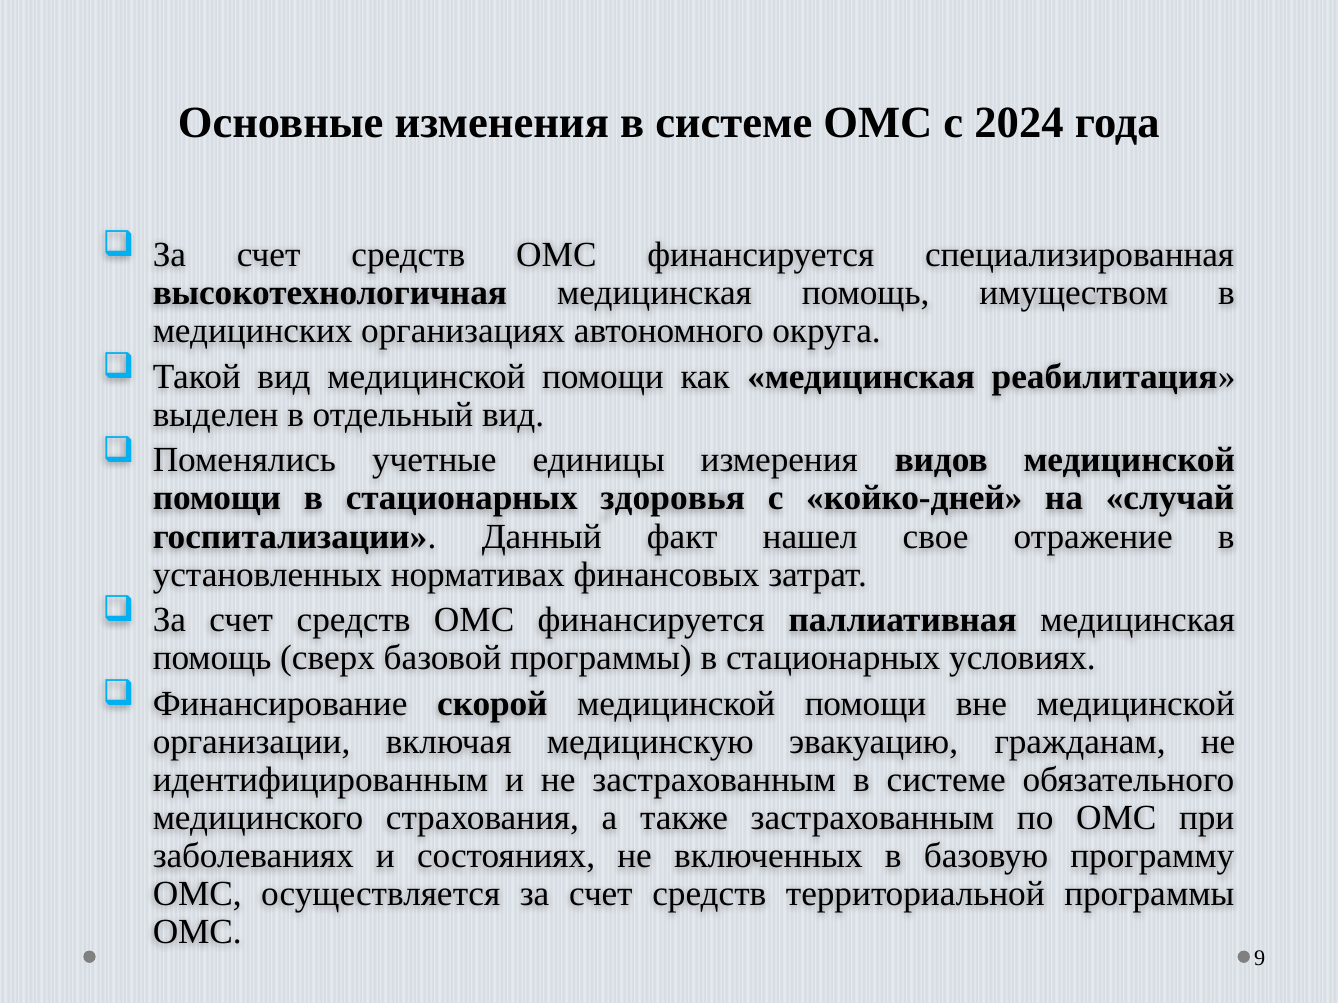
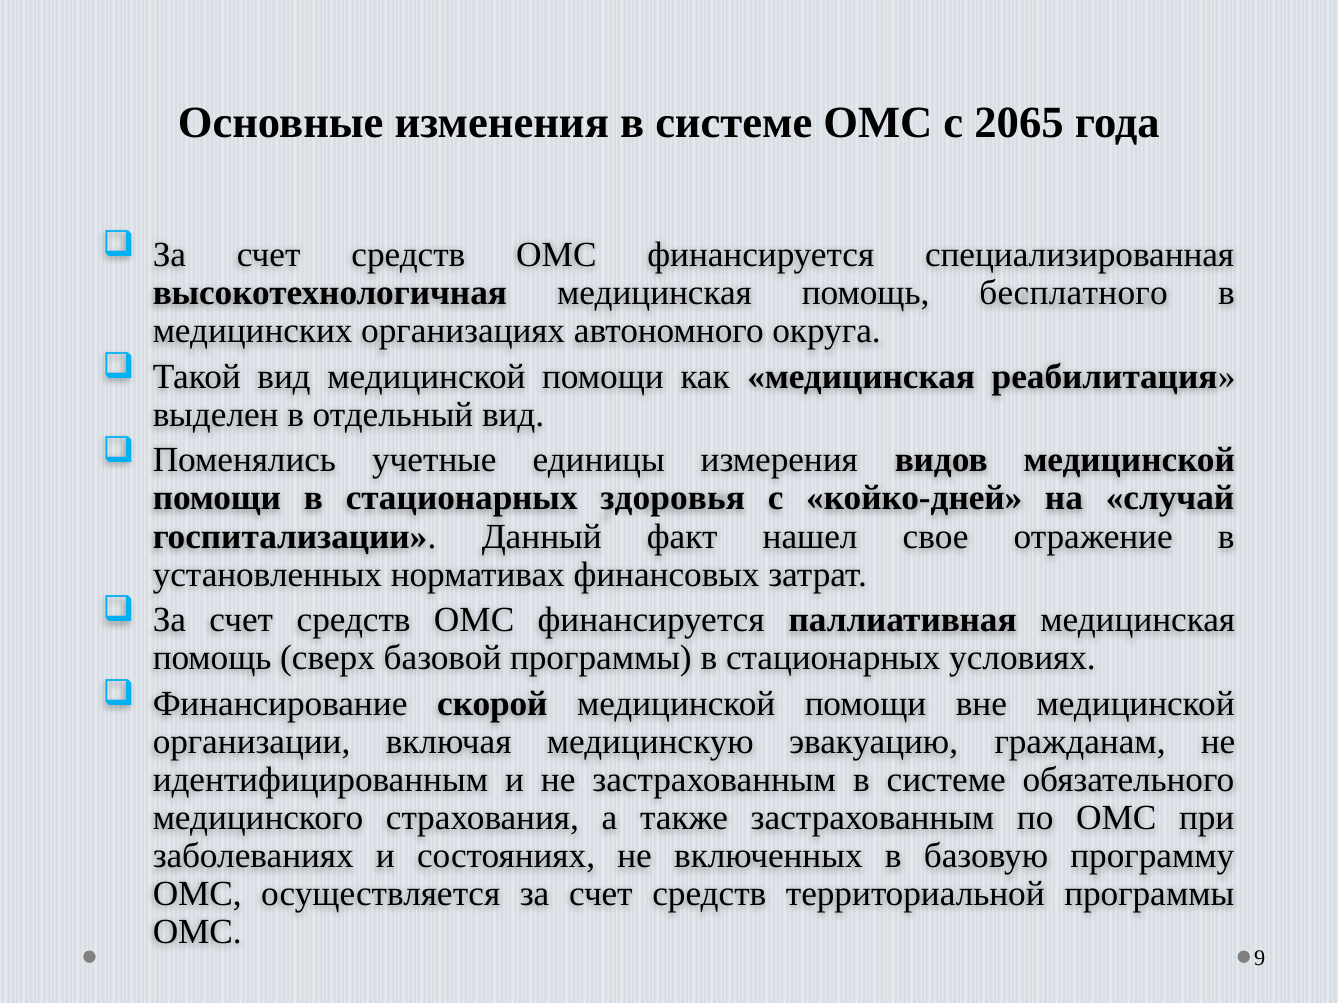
2024: 2024 -> 2065
имуществом: имуществом -> бесплатного
